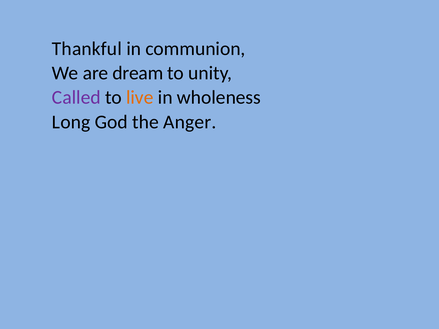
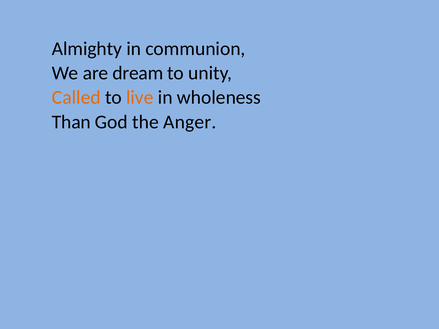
Thankful: Thankful -> Almighty
Called colour: purple -> orange
Long: Long -> Than
